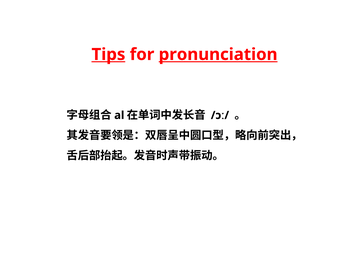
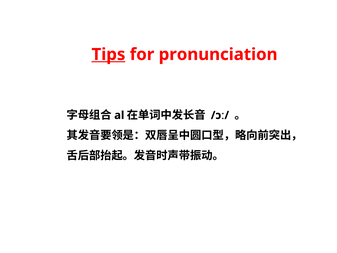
pronunciation underline: present -> none
